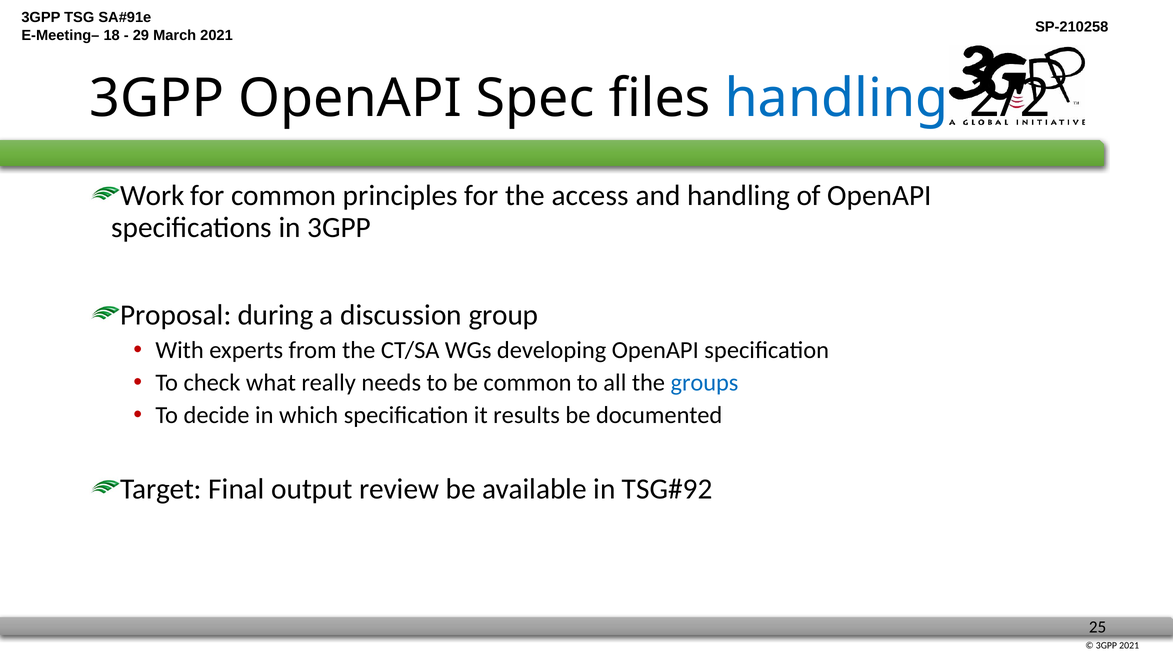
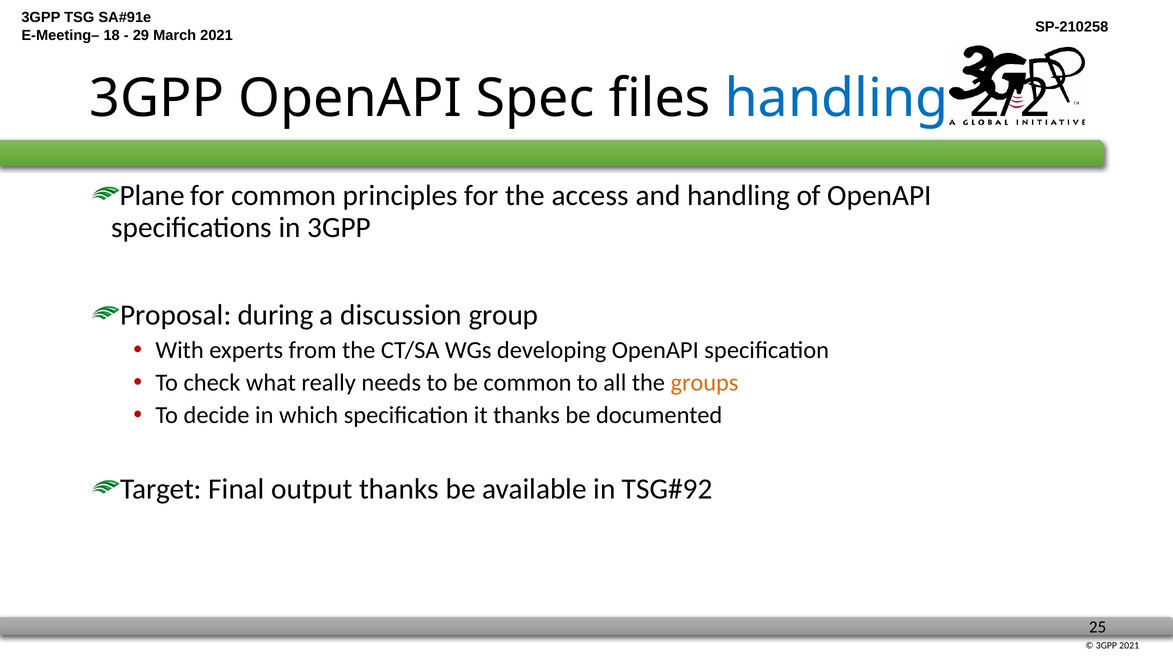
Work: Work -> Plane
groups colour: blue -> orange
it results: results -> thanks
output review: review -> thanks
